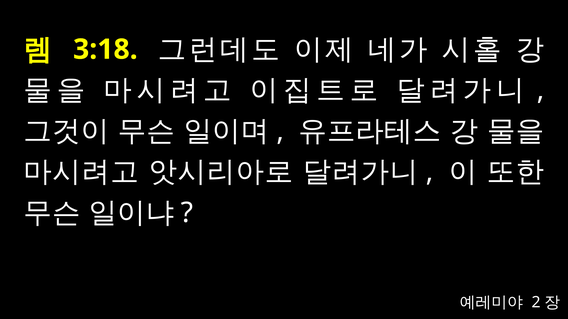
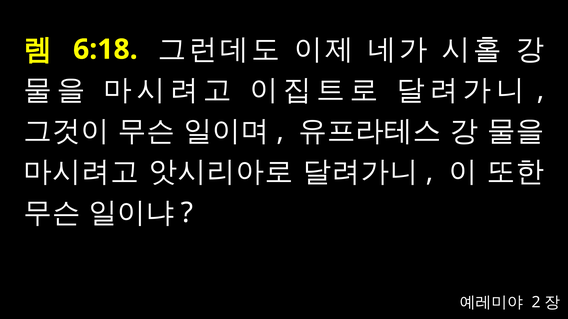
3:18: 3:18 -> 6:18
